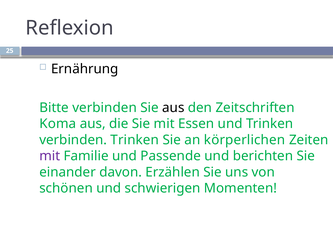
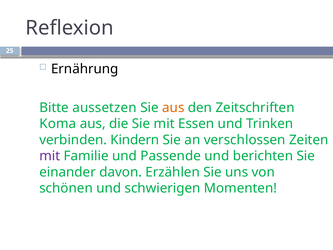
Bitte verbinden: verbinden -> aussetzen
aus at (173, 108) colour: black -> orange
verbinden Trinken: Trinken -> Kindern
körperlichen: körperlichen -> verschlossen
